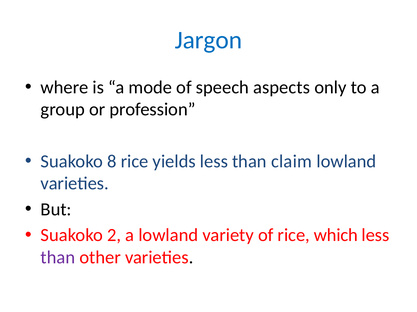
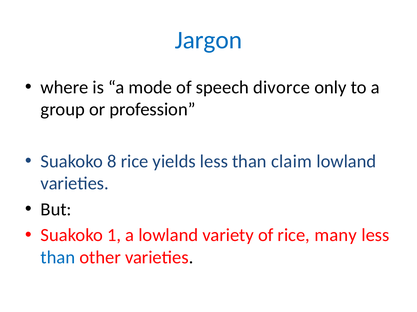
aspects: aspects -> divorce
2: 2 -> 1
which: which -> many
than at (58, 258) colour: purple -> blue
